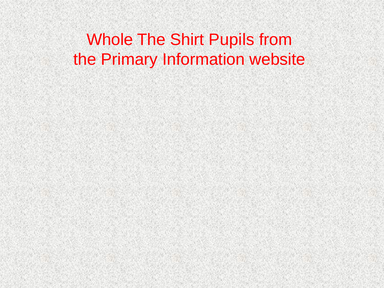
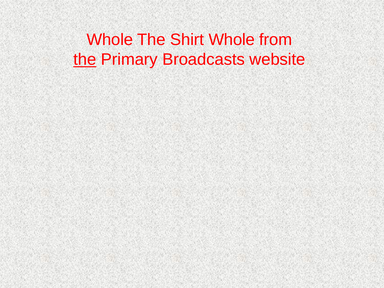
Shirt Pupils: Pupils -> Whole
the at (85, 60) underline: none -> present
Information: Information -> Broadcasts
